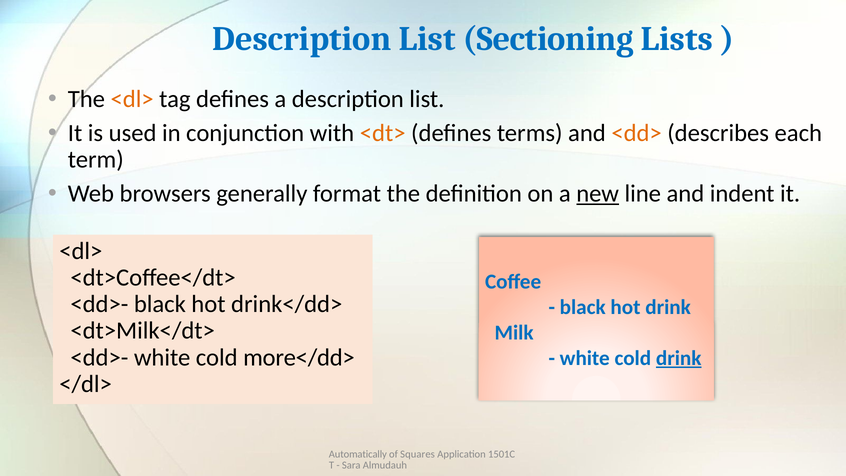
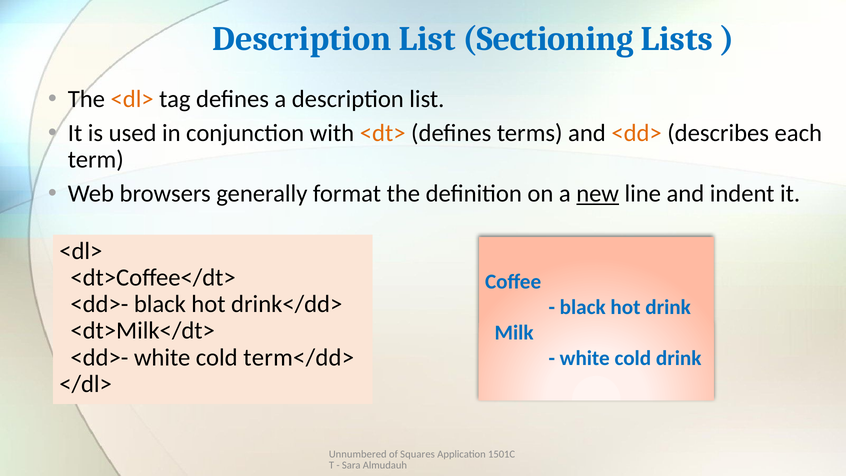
more</dd>: more</dd> -> term</dd>
drink at (679, 358) underline: present -> none
Automatically: Automatically -> Unnumbered
